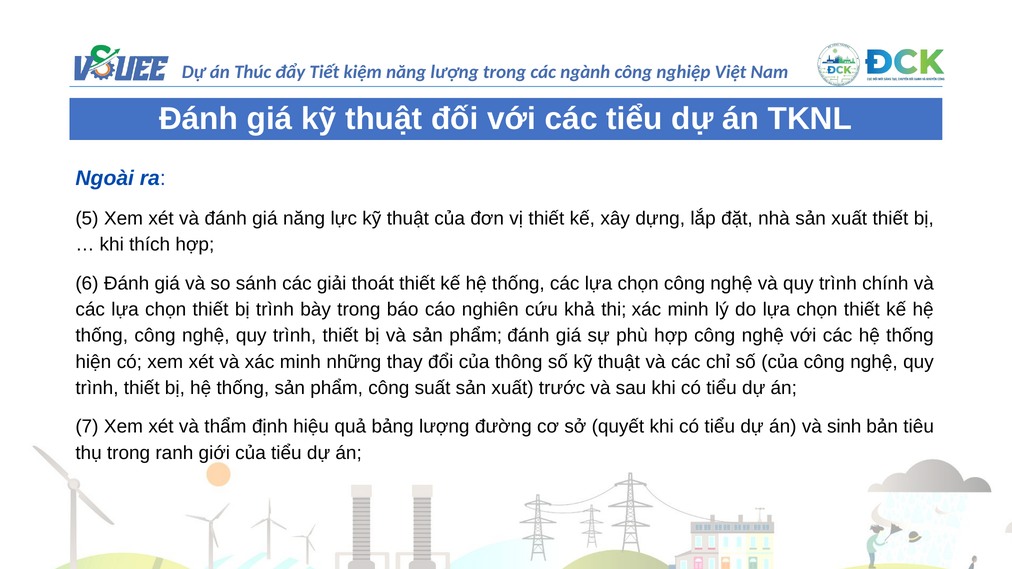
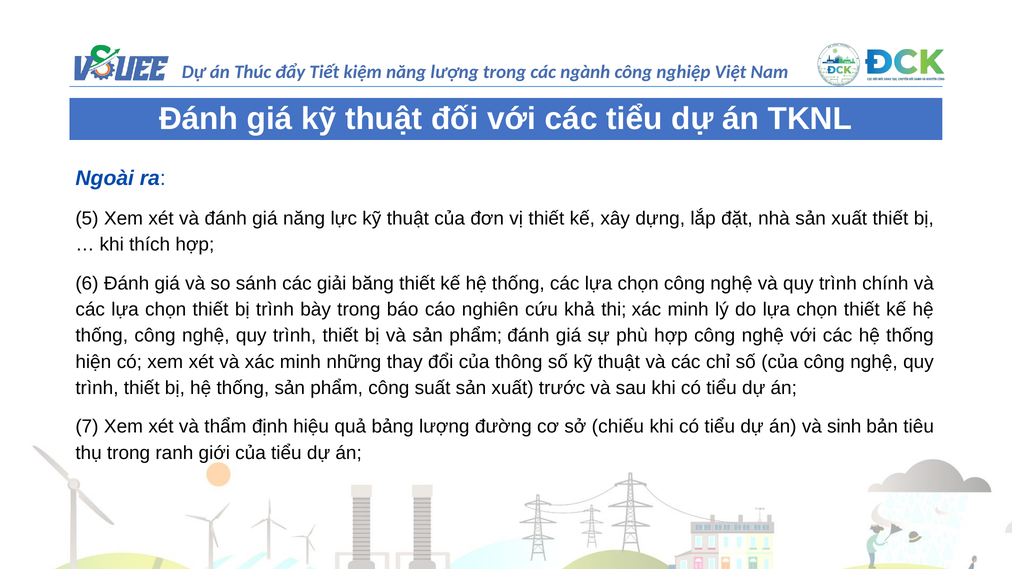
thoát: thoát -> băng
quyết: quyết -> chiếu
